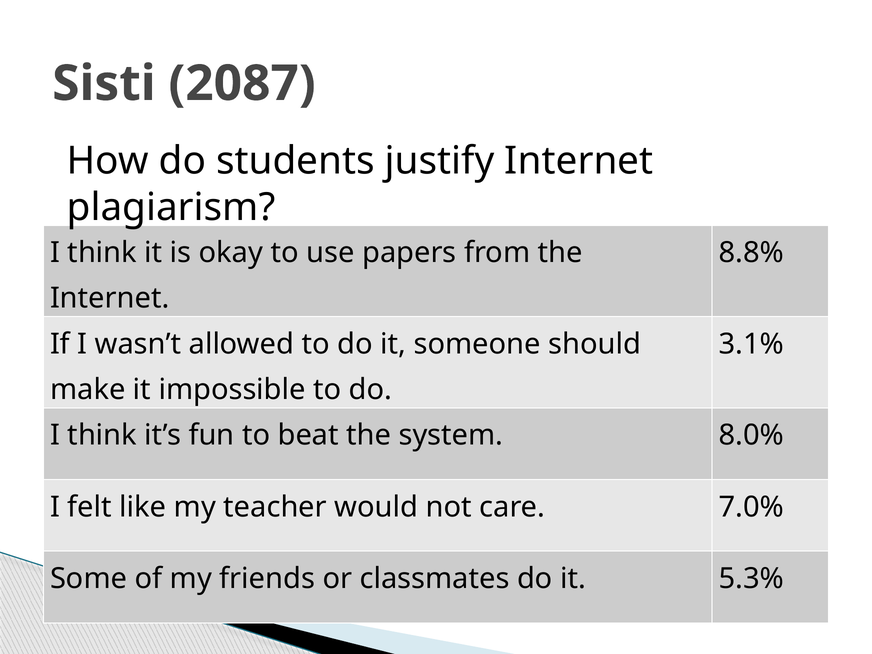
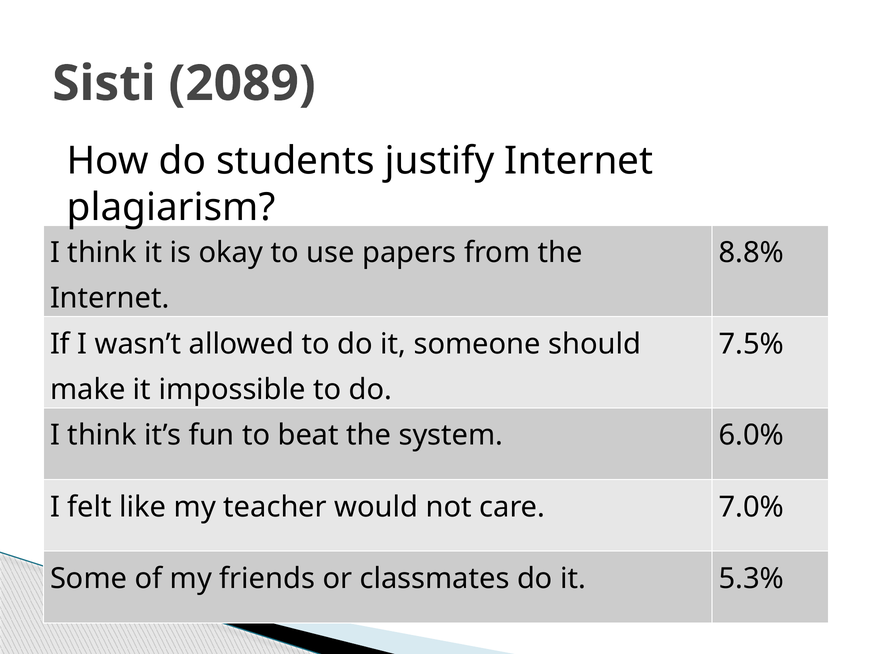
2087: 2087 -> 2089
3.1%: 3.1% -> 7.5%
8.0%: 8.0% -> 6.0%
